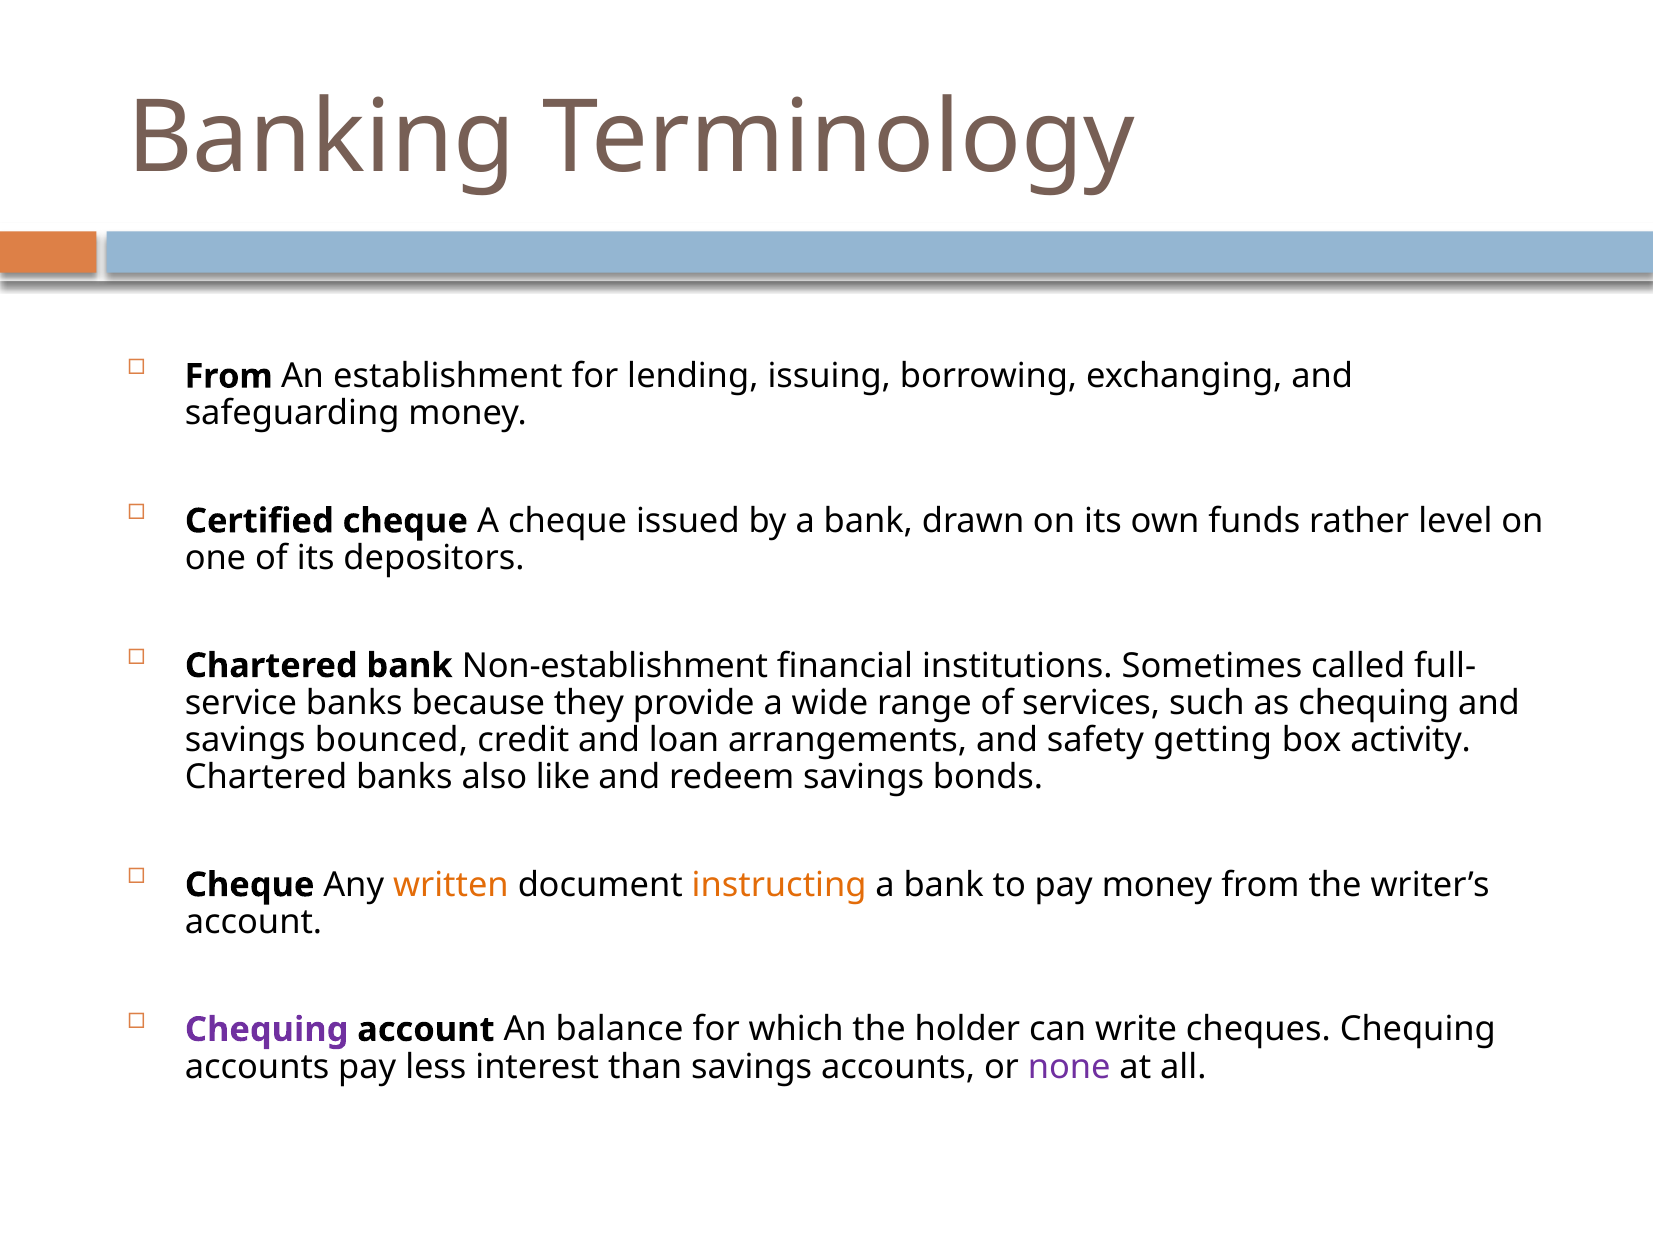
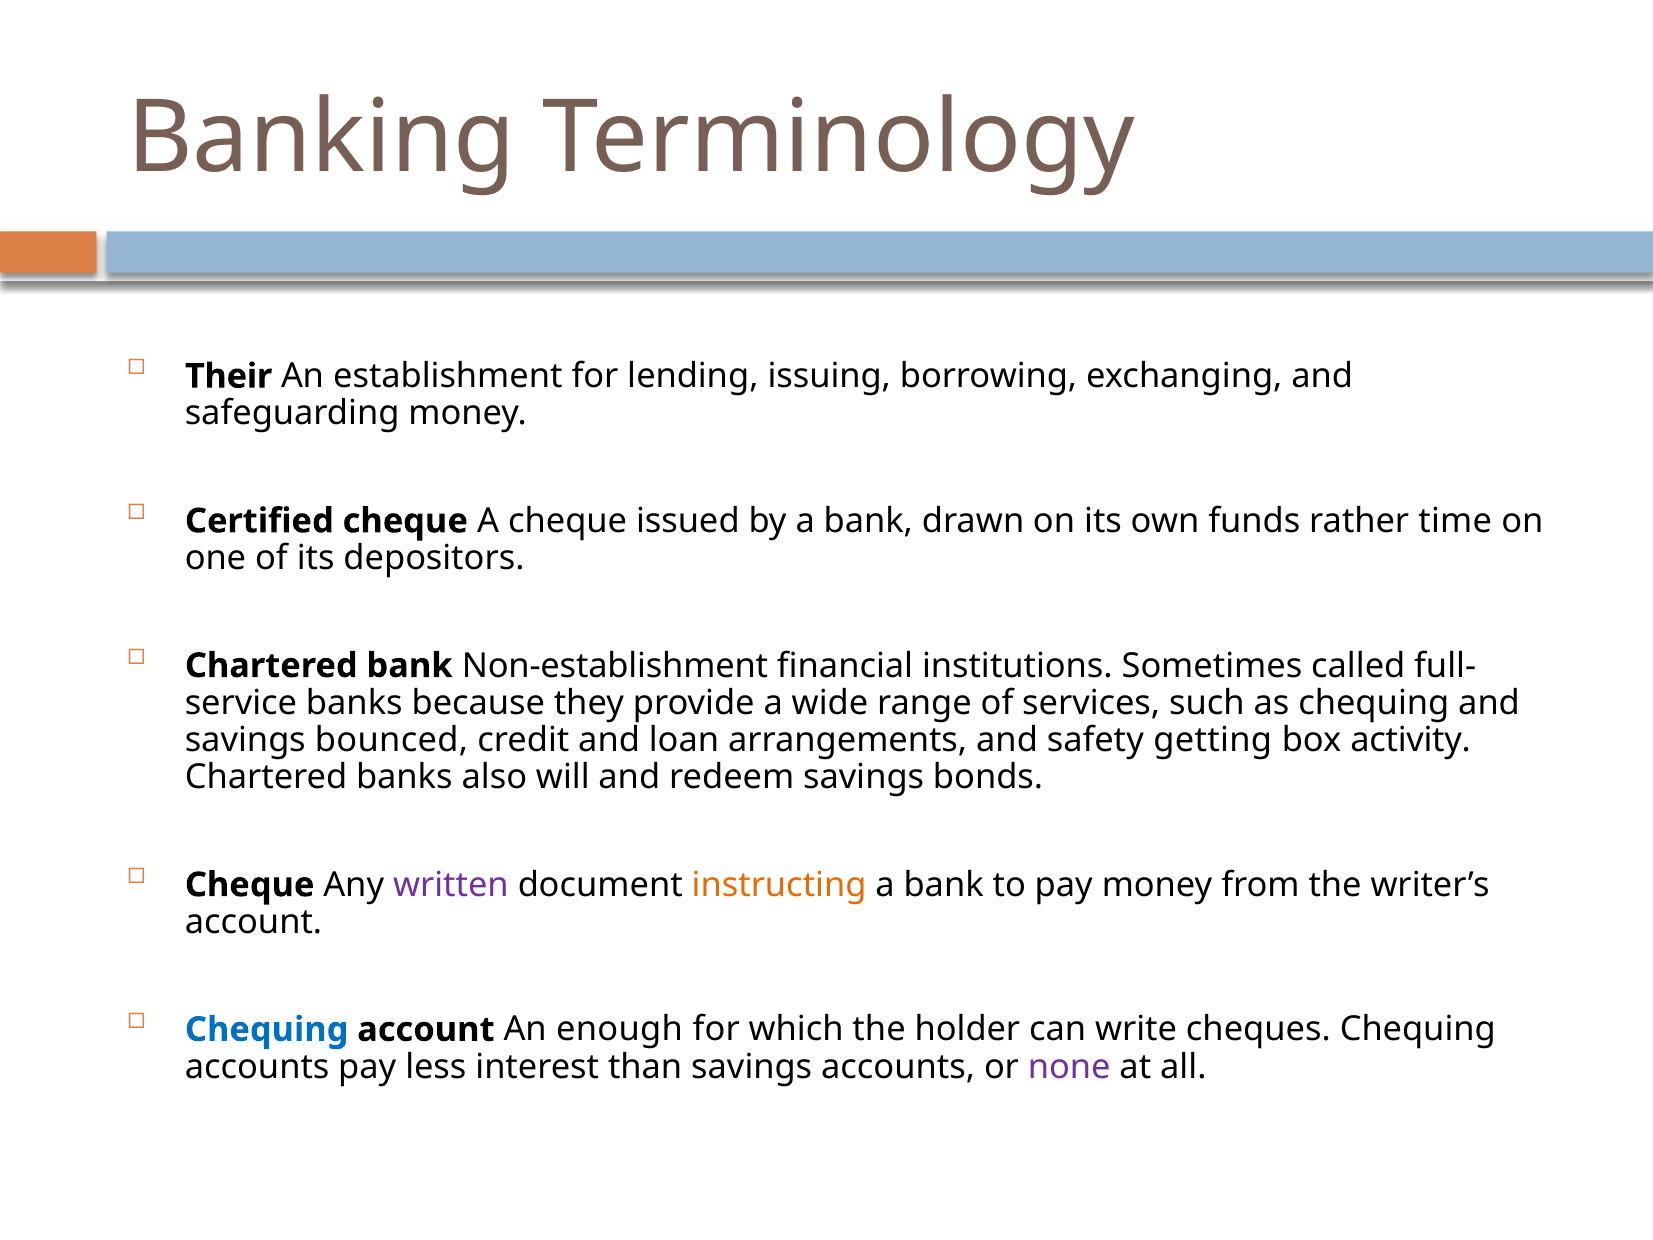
From at (229, 376): From -> Their
level: level -> time
like: like -> will
written colour: orange -> purple
Chequing at (267, 1029) colour: purple -> blue
balance: balance -> enough
